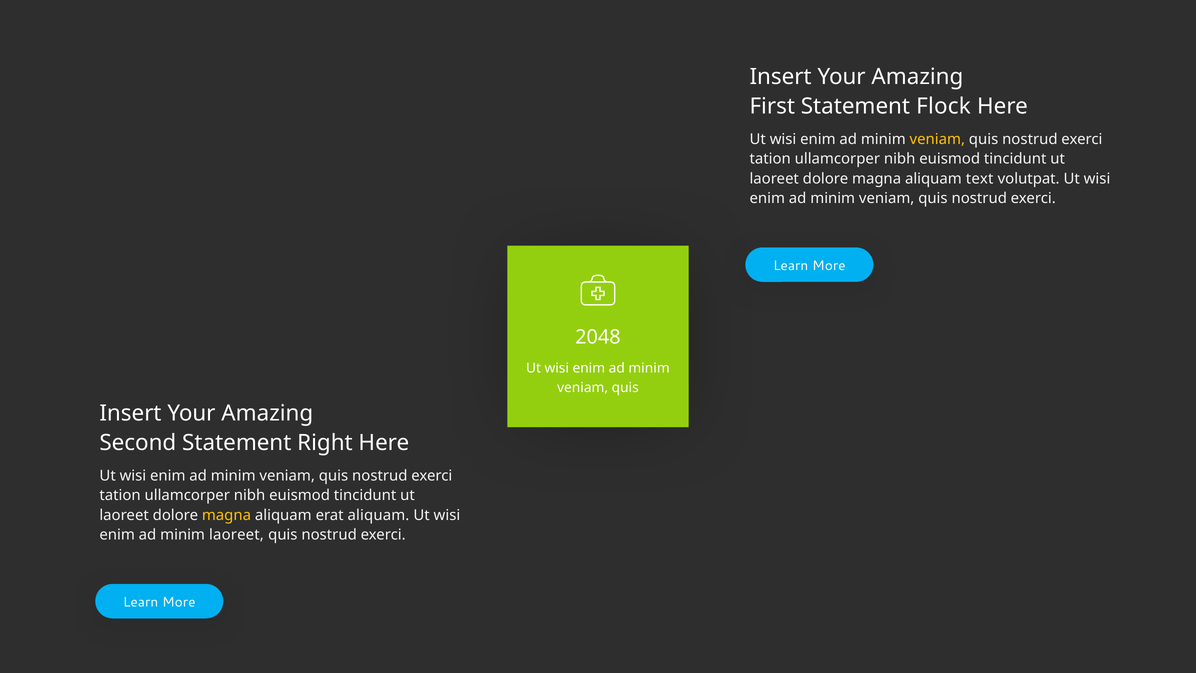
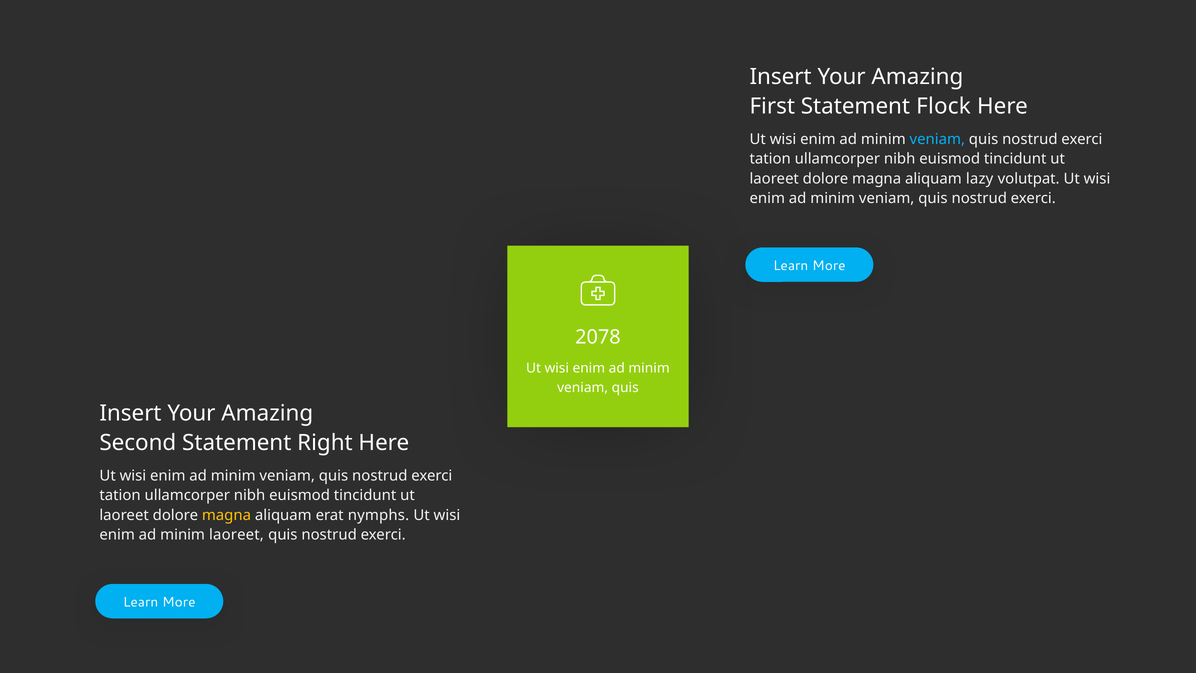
veniam at (937, 139) colour: yellow -> light blue
text: text -> lazy
2048: 2048 -> 2078
erat aliquam: aliquam -> nymphs
